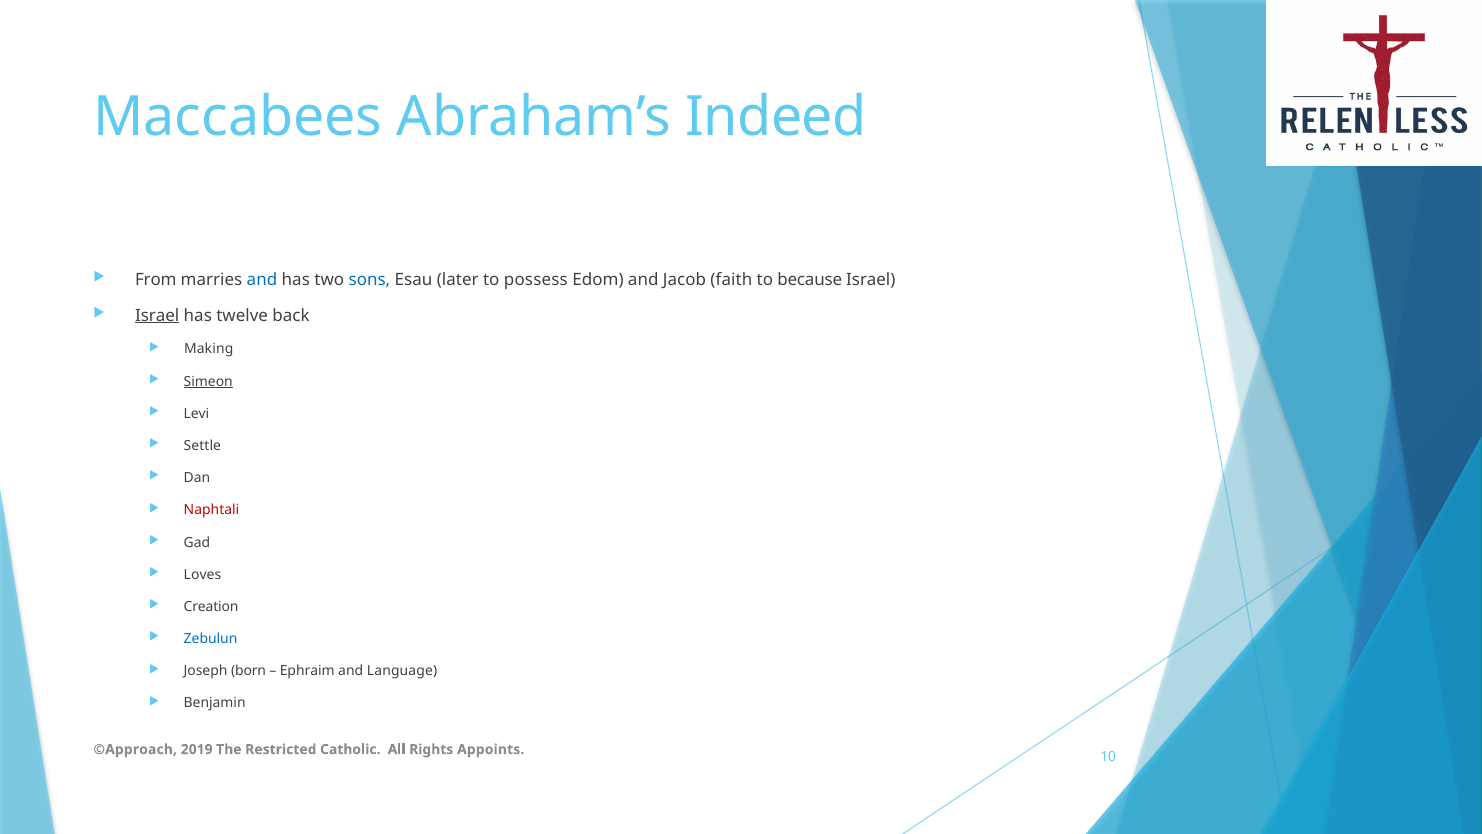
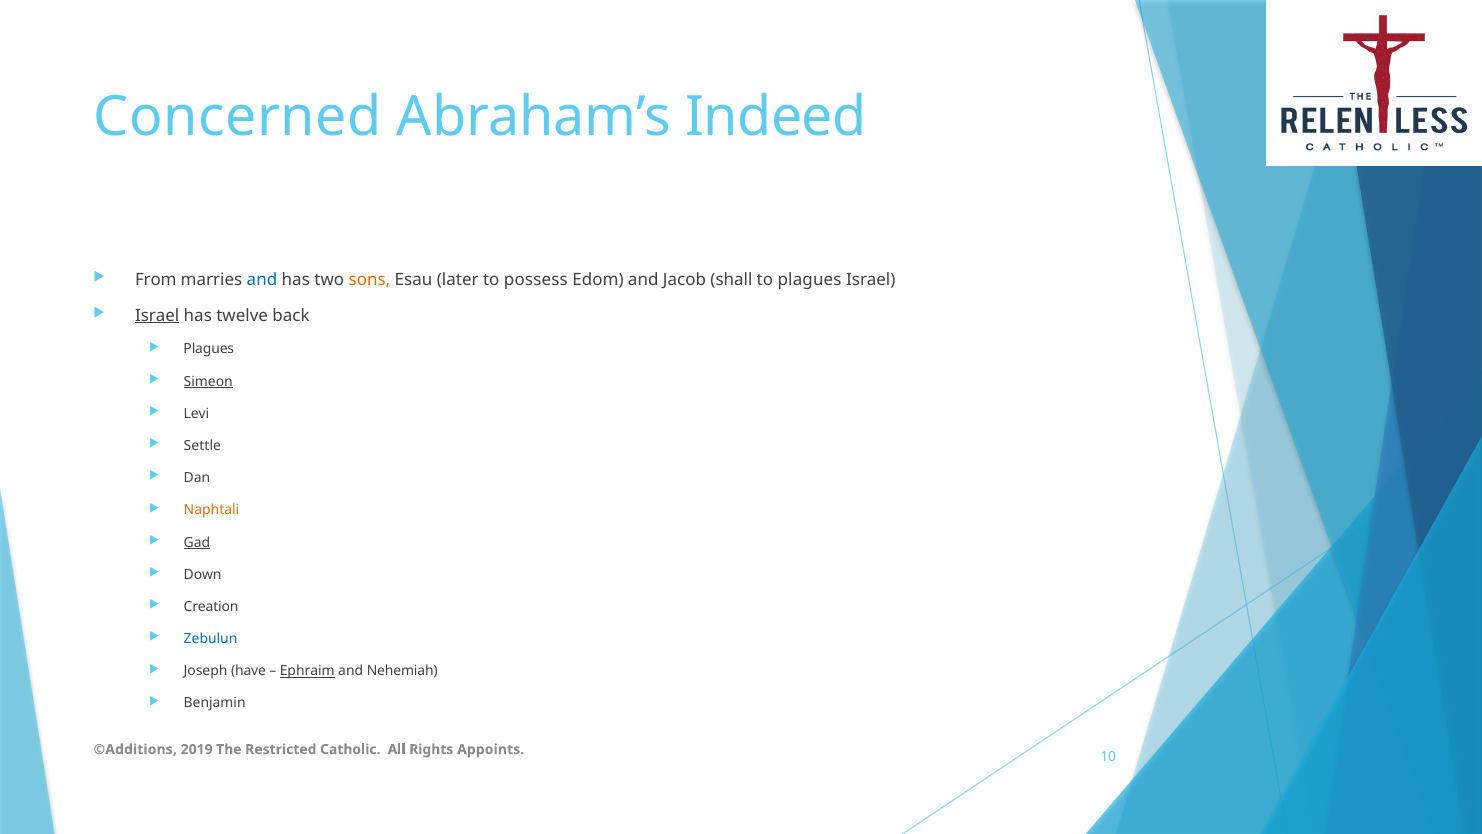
Maccabees: Maccabees -> Concerned
sons colour: blue -> orange
faith: faith -> shall
to because: because -> plagues
Making at (209, 349): Making -> Plagues
Naphtali colour: red -> orange
Gad underline: none -> present
Loves: Loves -> Down
born: born -> have
Ephraim underline: none -> present
Language: Language -> Nehemiah
©Approach: ©Approach -> ©Additions
